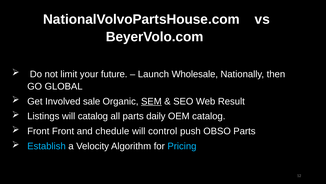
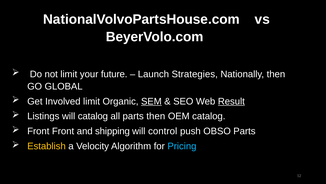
Wholesale: Wholesale -> Strategies
Involved sale: sale -> limit
Result underline: none -> present
parts daily: daily -> then
chedule: chedule -> shipping
Establish colour: light blue -> yellow
